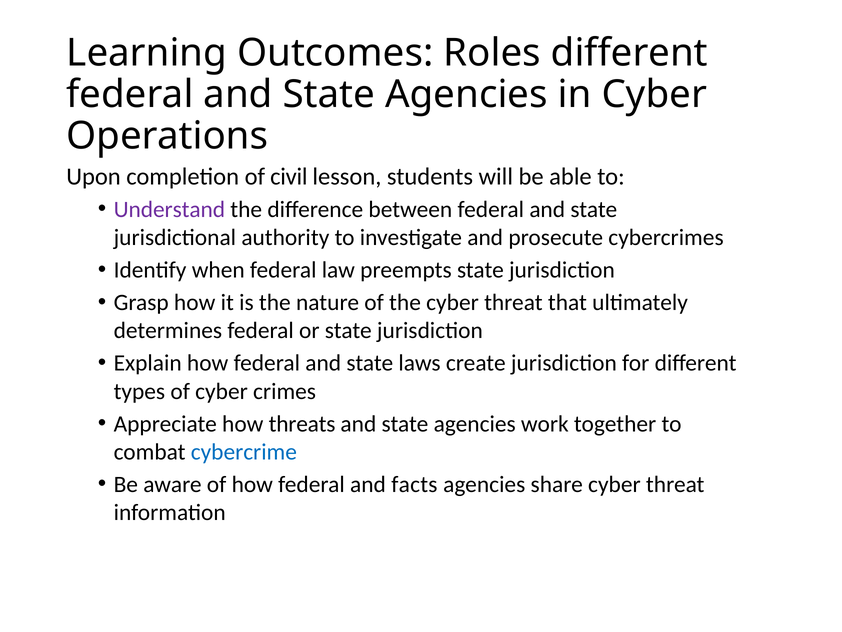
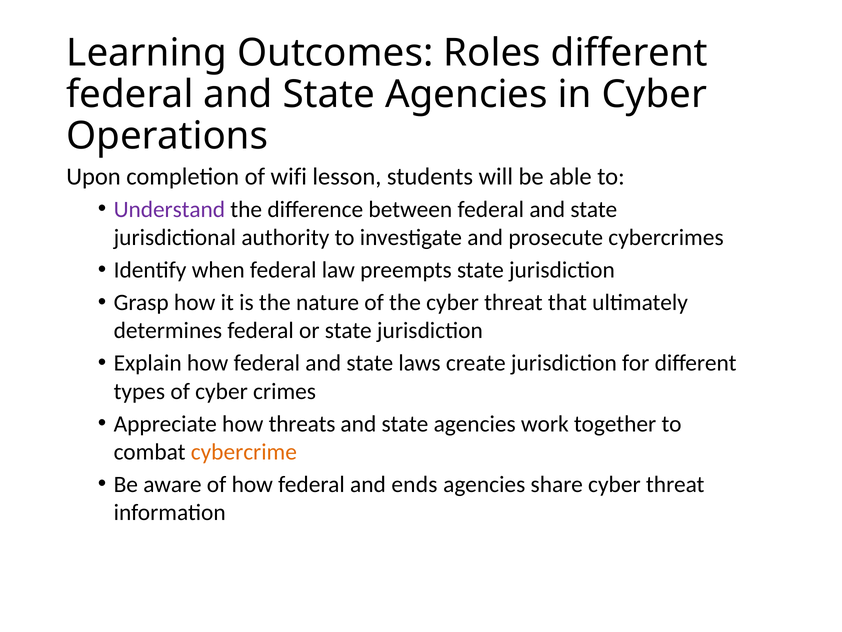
civil: civil -> wifi
cybercrime colour: blue -> orange
facts: facts -> ends
